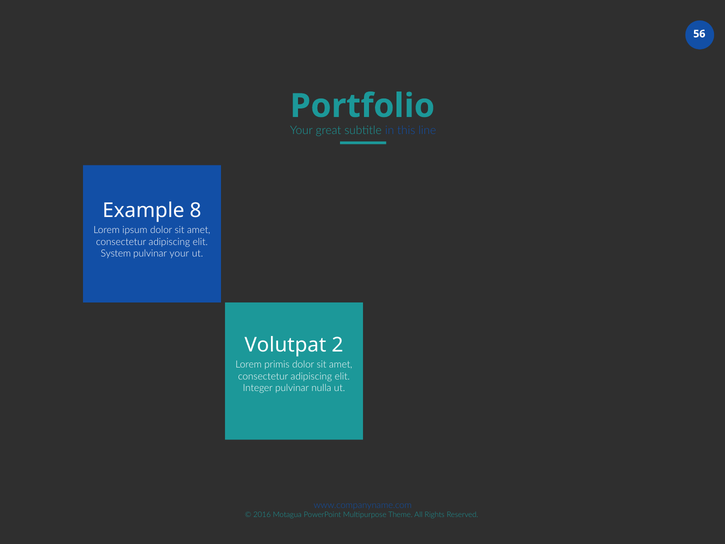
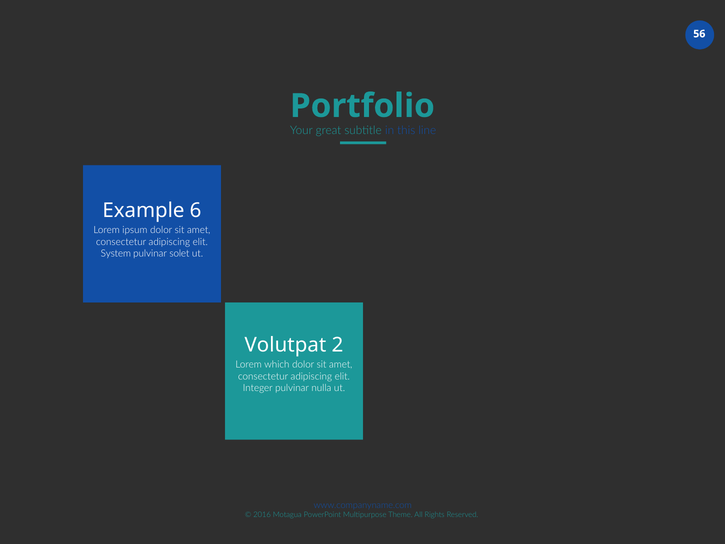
8: 8 -> 6
pulvinar your: your -> solet
primis: primis -> which
